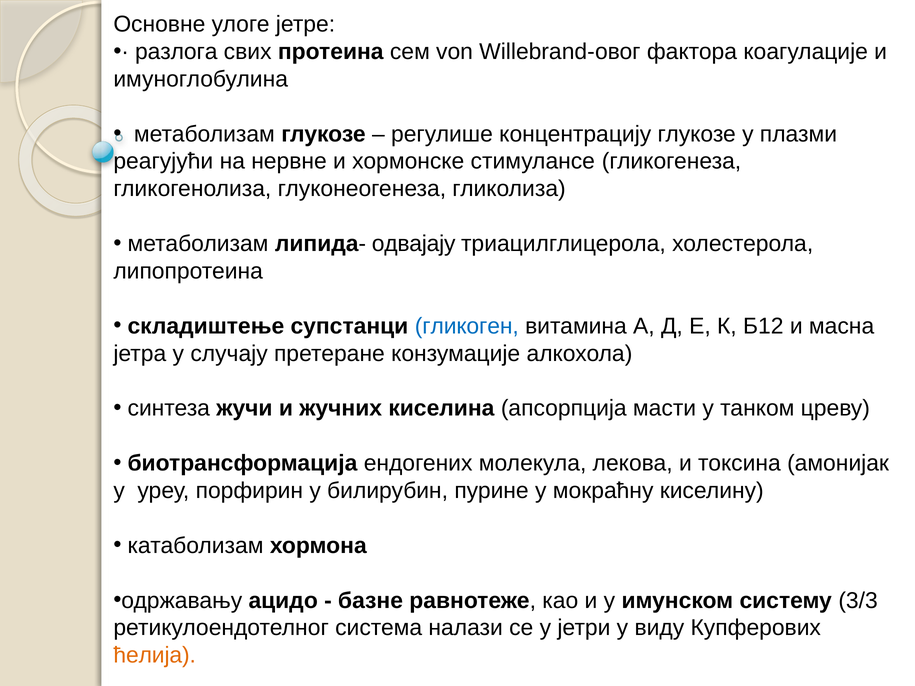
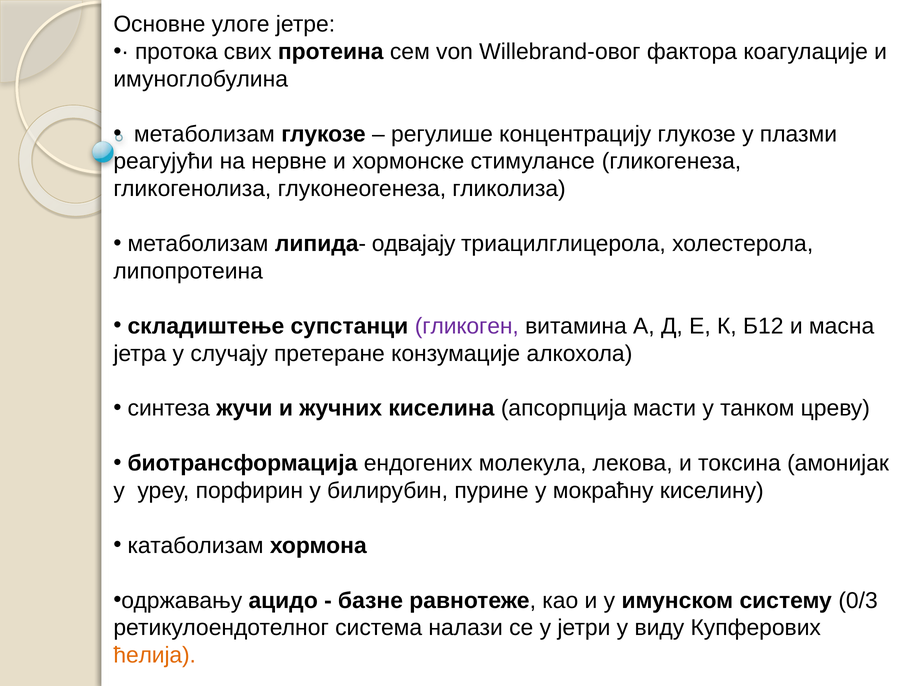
разлога: разлога -> протока
гликоген colour: blue -> purple
3/3: 3/3 -> 0/3
